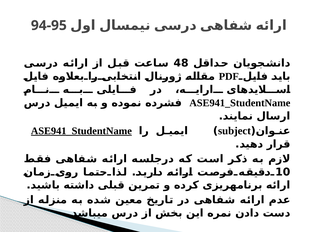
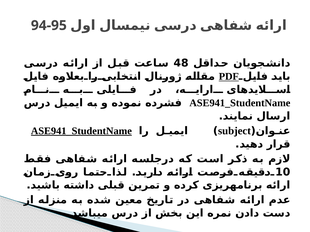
PDF underline: none -> present
